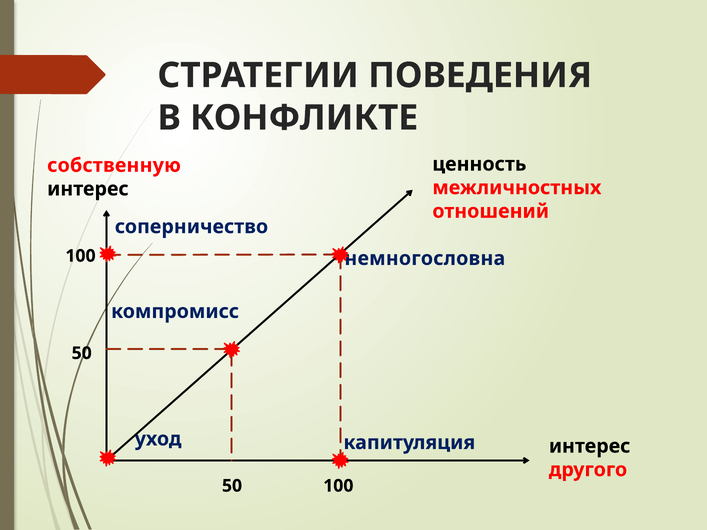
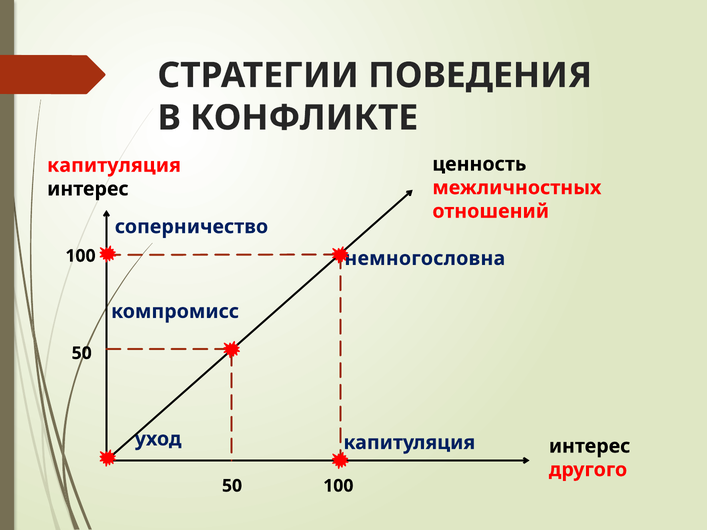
собственную at (114, 165): собственную -> капитуляция
